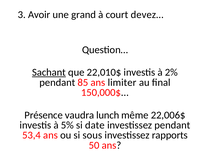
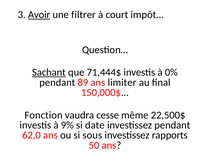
Avoir underline: none -> present
grand: grand -> filtrer
devez…: devez… -> impôt…
22,010$: 22,010$ -> 71,444$
2%: 2% -> 0%
85: 85 -> 89
Présence: Présence -> Fonction
lunch: lunch -> cesse
22,006$: 22,006$ -> 22,500$
5%: 5% -> 9%
53,4: 53,4 -> 62,0
